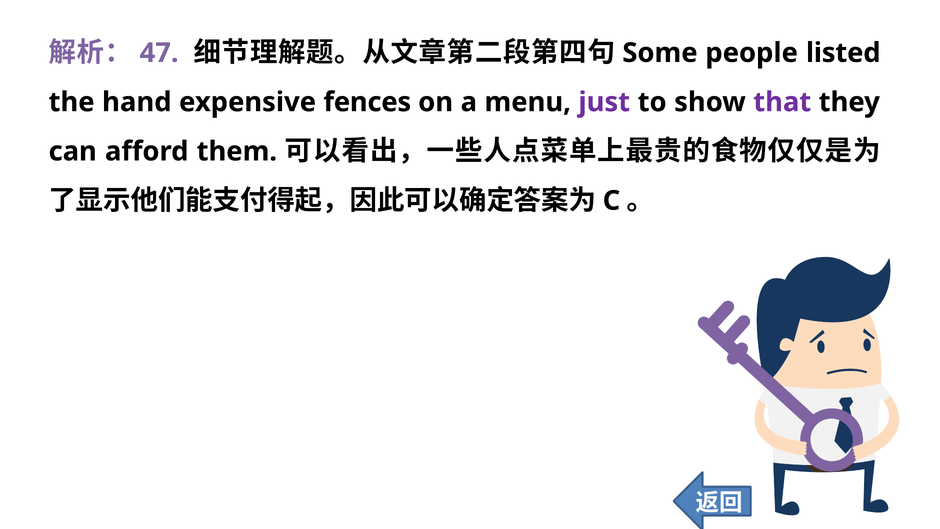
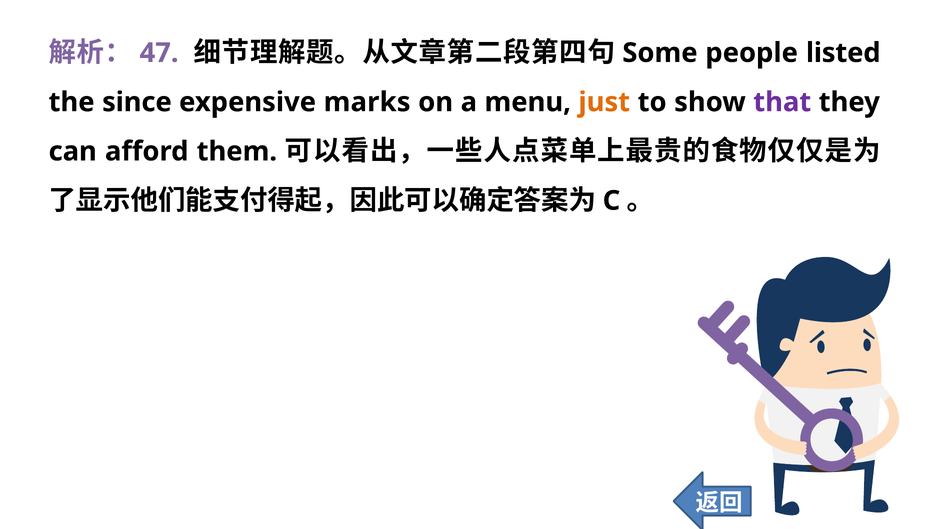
hand: hand -> since
fences: fences -> marks
just colour: purple -> orange
